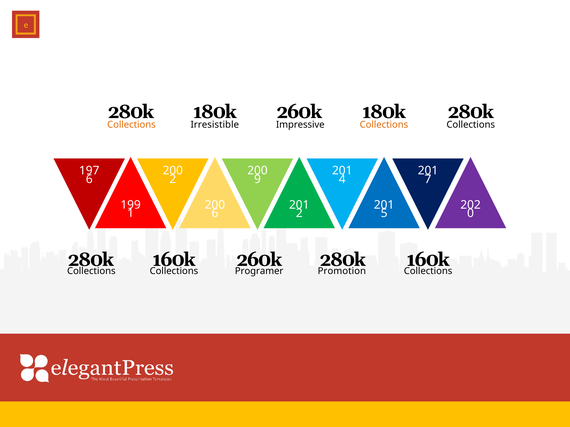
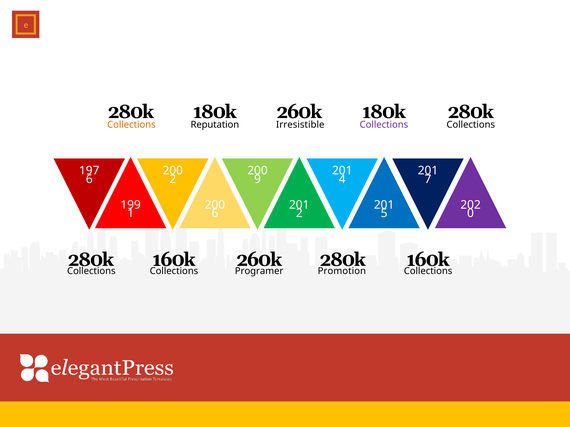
Irresistible: Irresistible -> Reputation
Impressive: Impressive -> Irresistible
Collections at (384, 125) colour: orange -> purple
